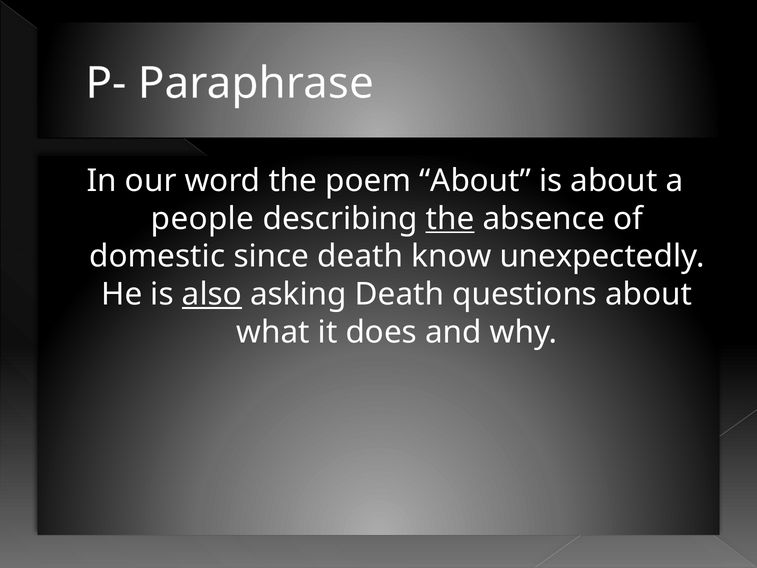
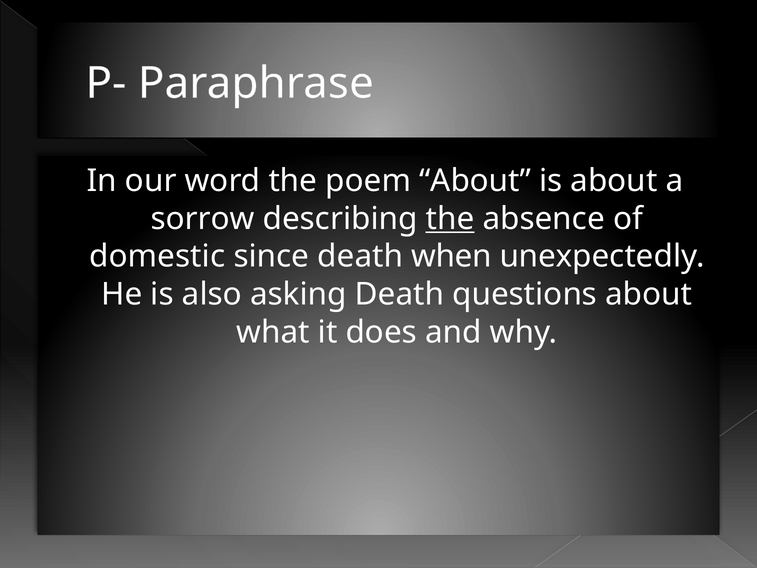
people: people -> sorrow
know: know -> when
also underline: present -> none
